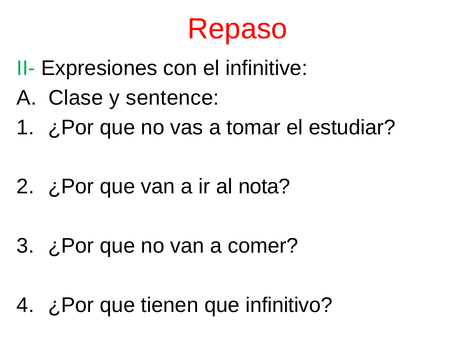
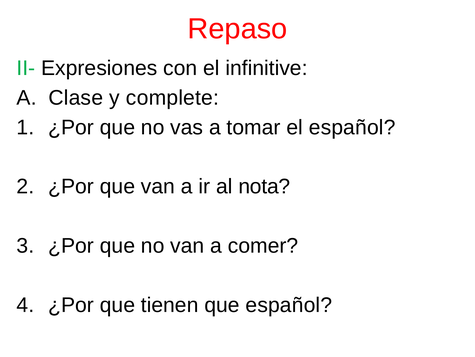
sentence: sentence -> complete
el estudiar: estudiar -> español
que infinitivo: infinitivo -> español
